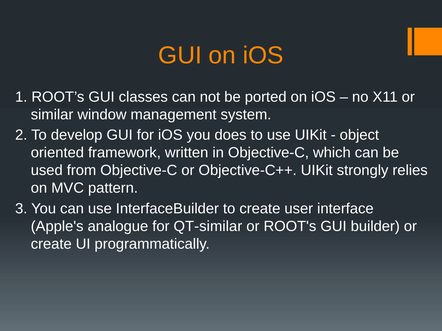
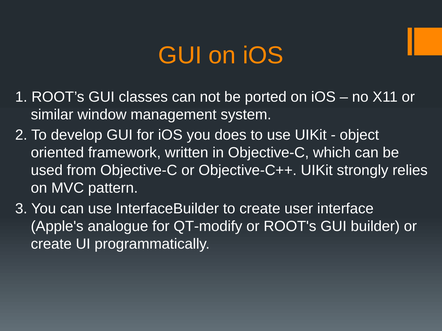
QT-similar: QT-similar -> QT-modify
